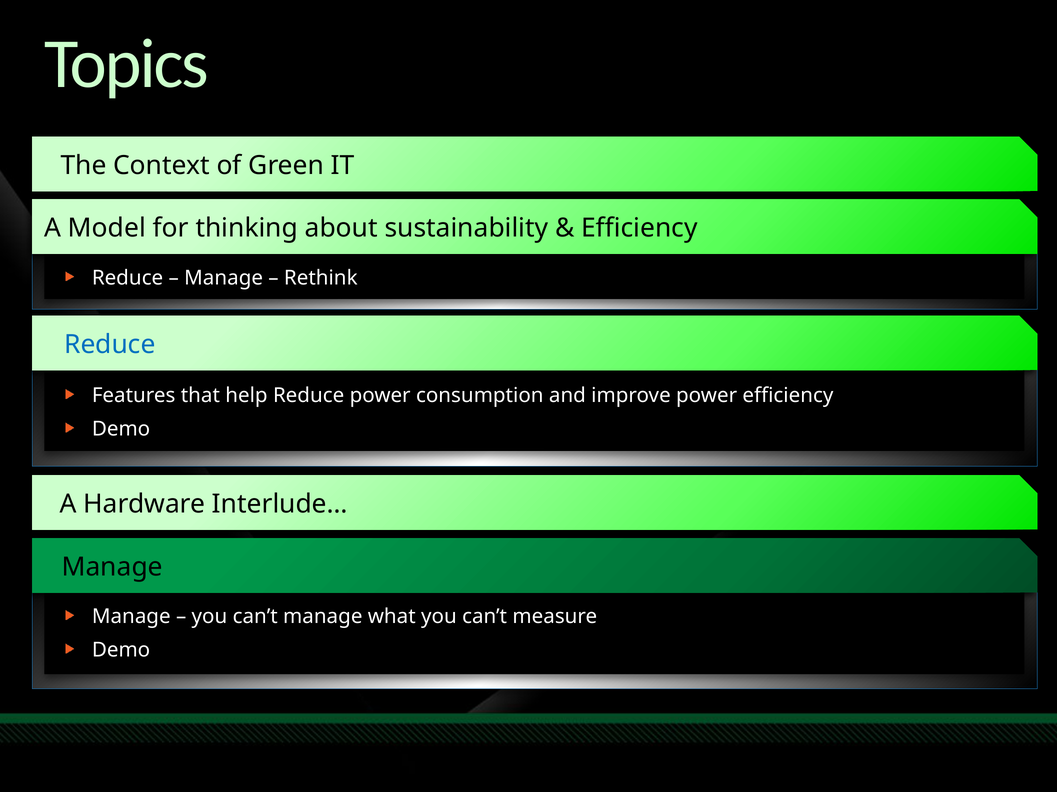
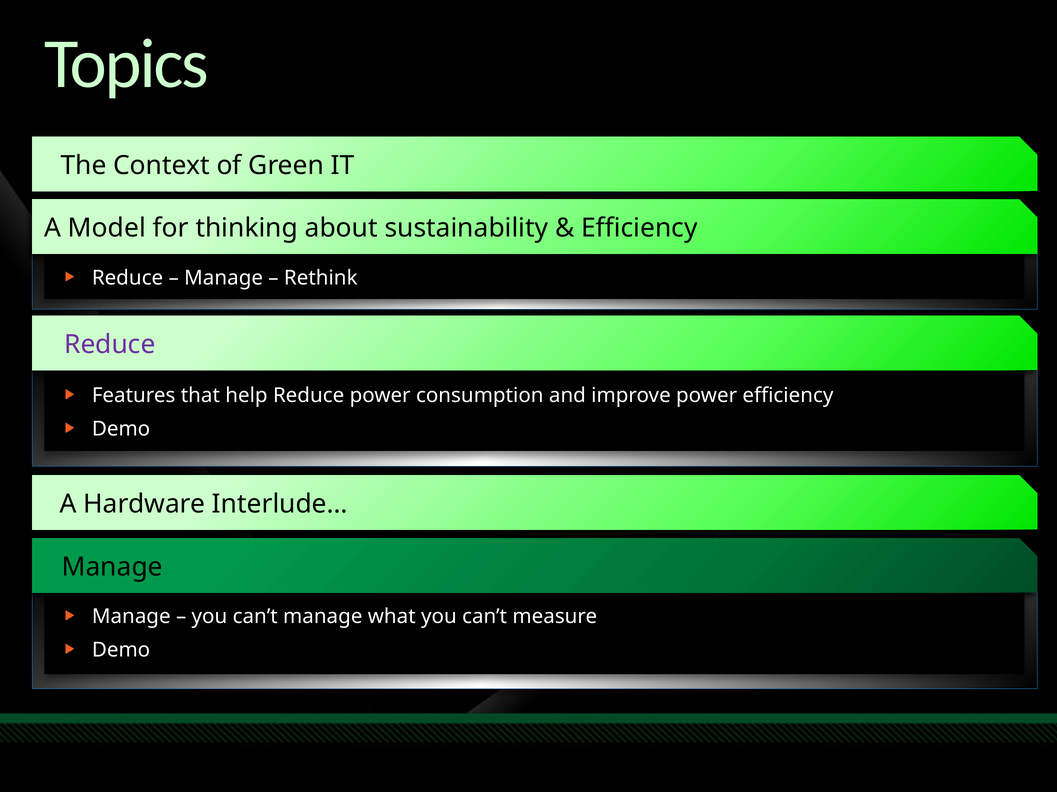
Reduce at (110, 345) colour: blue -> purple
